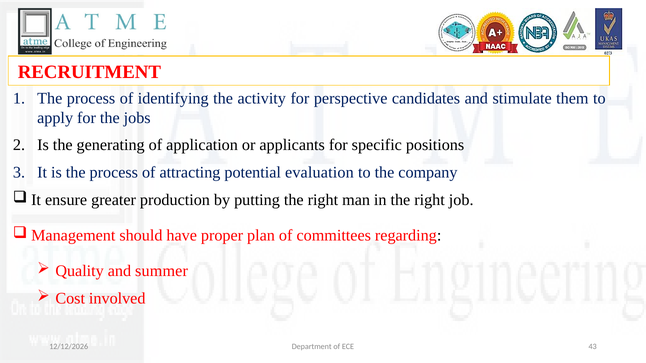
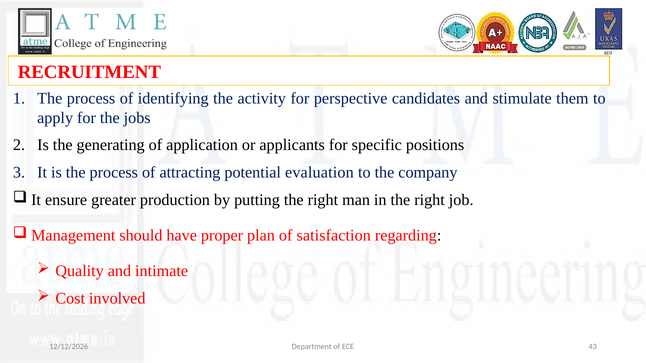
committees: committees -> satisfaction
summer: summer -> intimate
